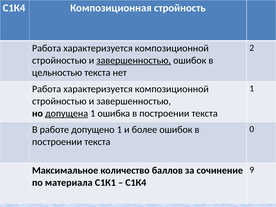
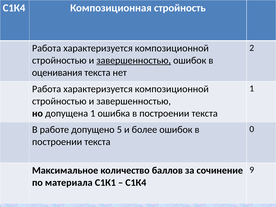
цельностью: цельностью -> оценивания
допущена underline: present -> none
допущено 1: 1 -> 5
